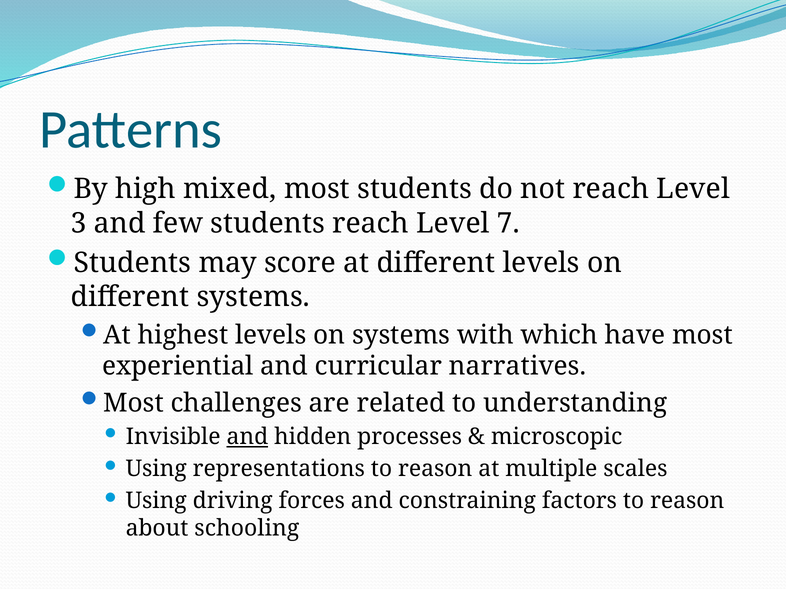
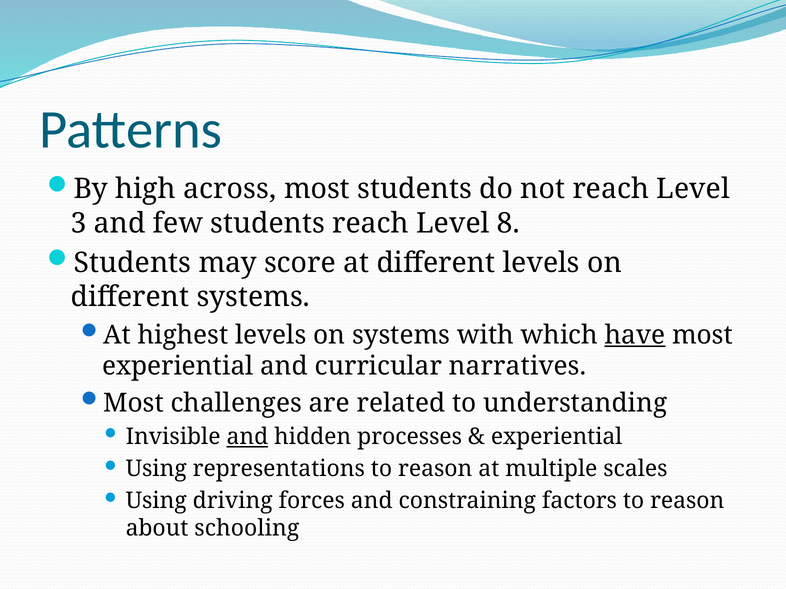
mixed: mixed -> across
7: 7 -> 8
have underline: none -> present
microscopic at (557, 437): microscopic -> experiential
